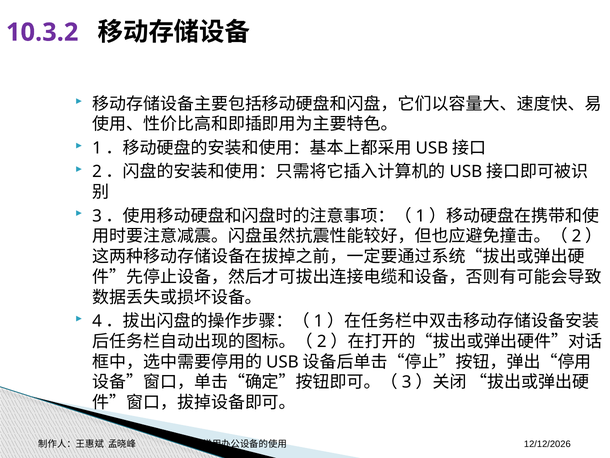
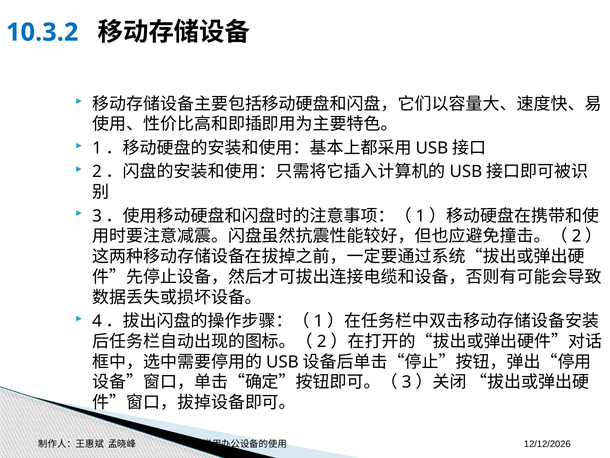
10.3.2 colour: purple -> blue
